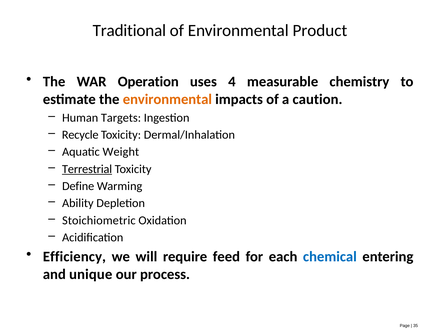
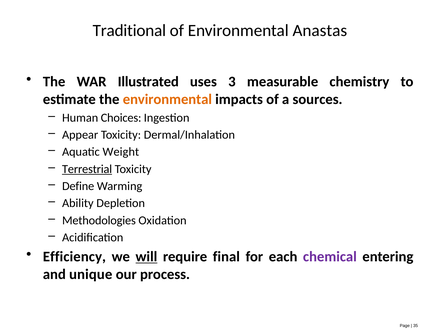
Product: Product -> Anastas
Operation: Operation -> Illustrated
4: 4 -> 3
caution: caution -> sources
Targets: Targets -> Choices
Recycle: Recycle -> Appear
Stoichiometric: Stoichiometric -> Methodologies
will underline: none -> present
feed: feed -> final
chemical colour: blue -> purple
